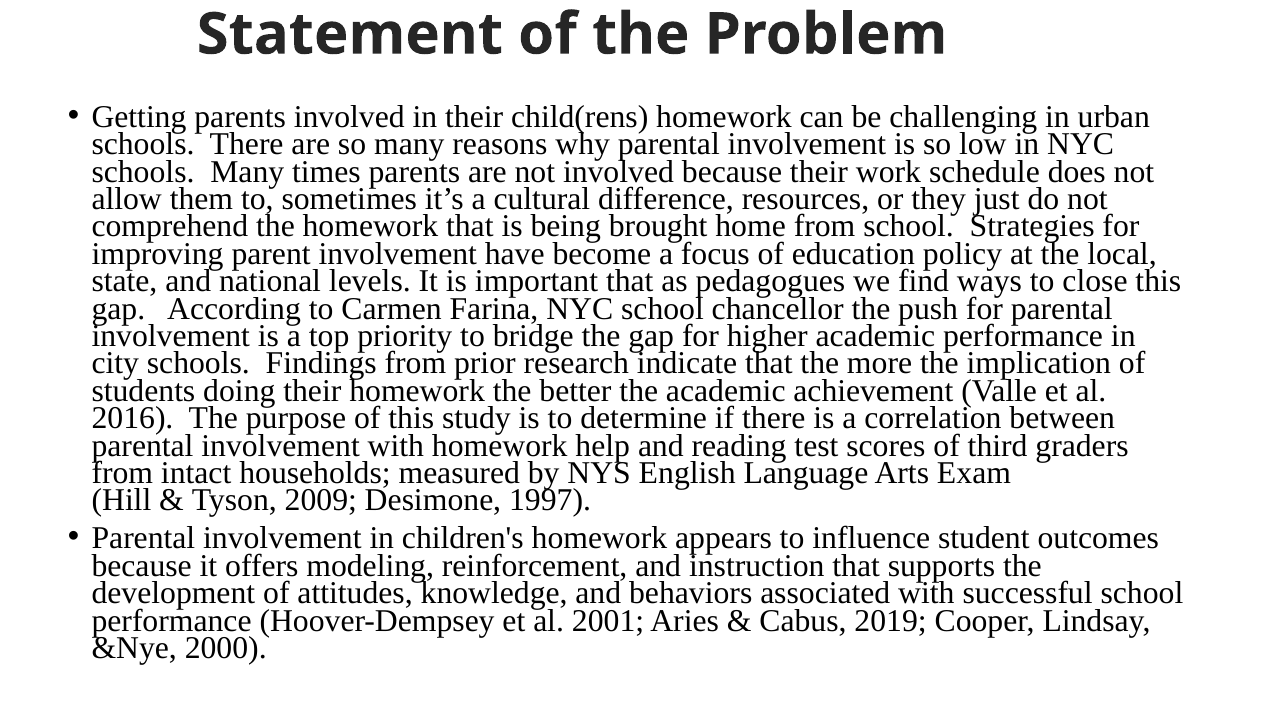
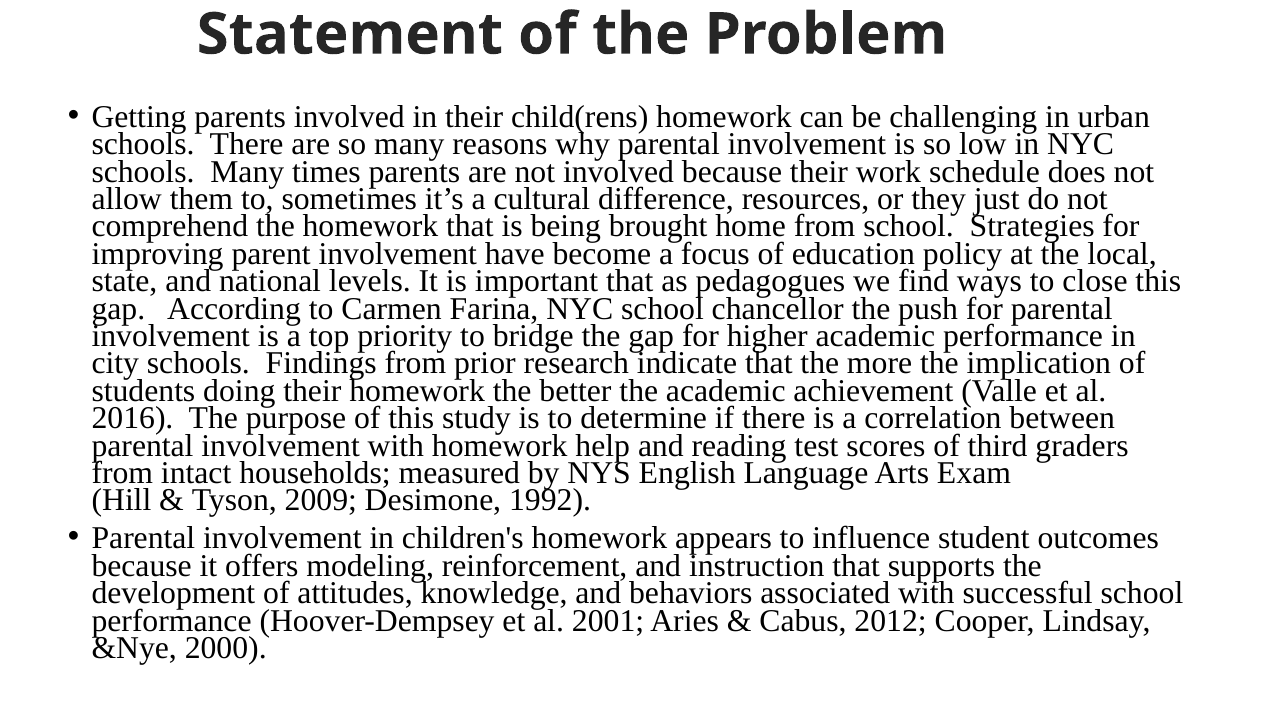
1997: 1997 -> 1992
2019: 2019 -> 2012
